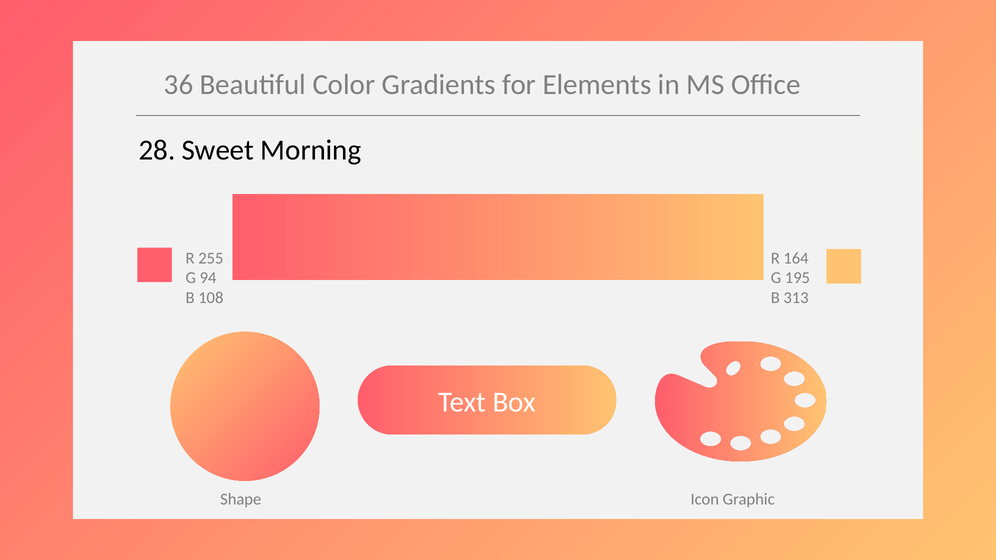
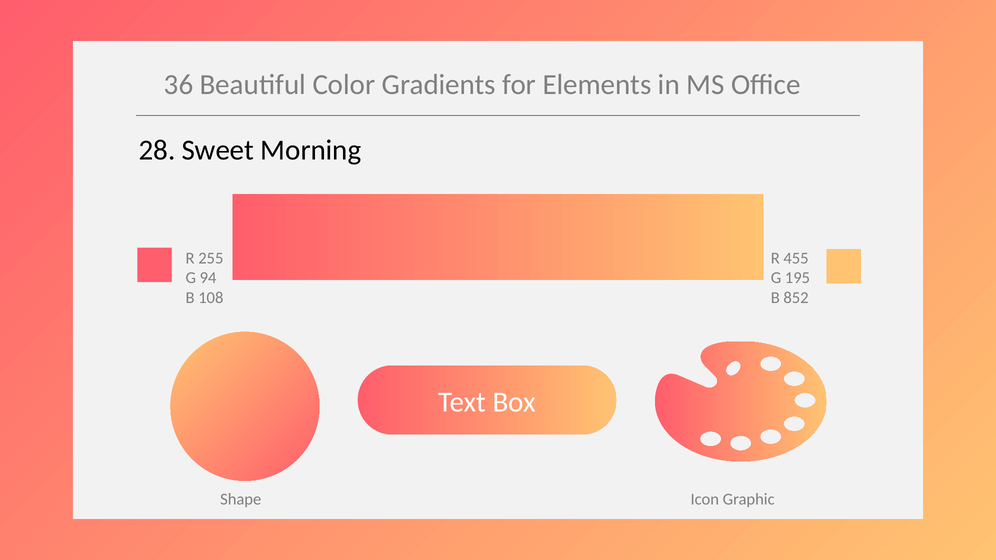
164: 164 -> 455
313: 313 -> 852
